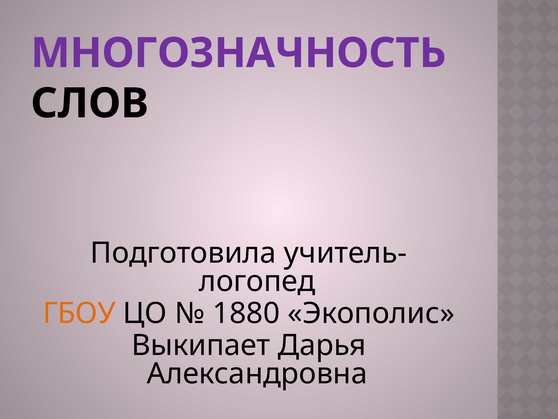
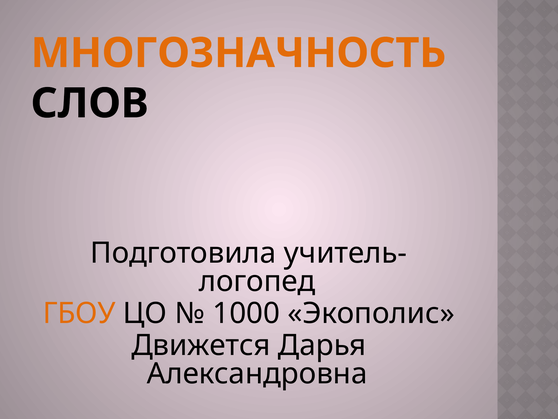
МНОГОЗНАЧНОСТЬ colour: purple -> orange
1880: 1880 -> 1000
Выкипает: Выкипает -> Движется
